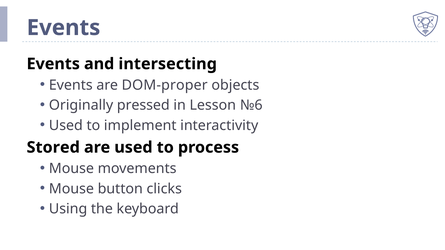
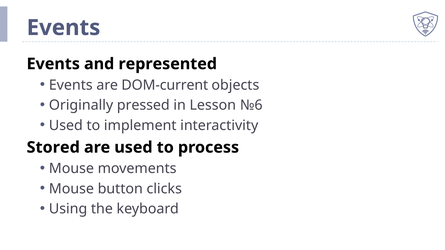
intersecting: intersecting -> represented
DOM-proper: DOM-proper -> DOM-current
